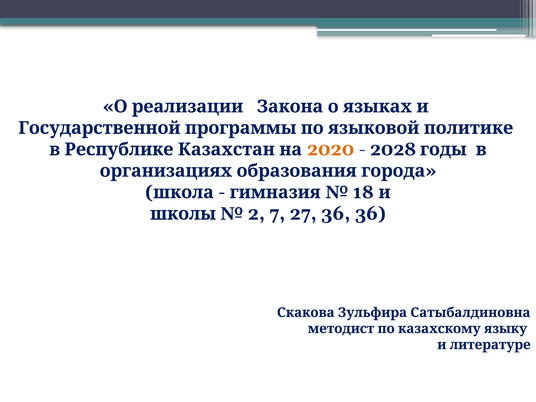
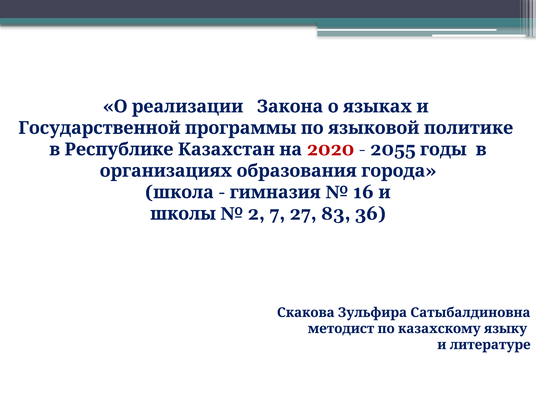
2020 colour: orange -> red
2028: 2028 -> 2055
18: 18 -> 16
27 36: 36 -> 83
